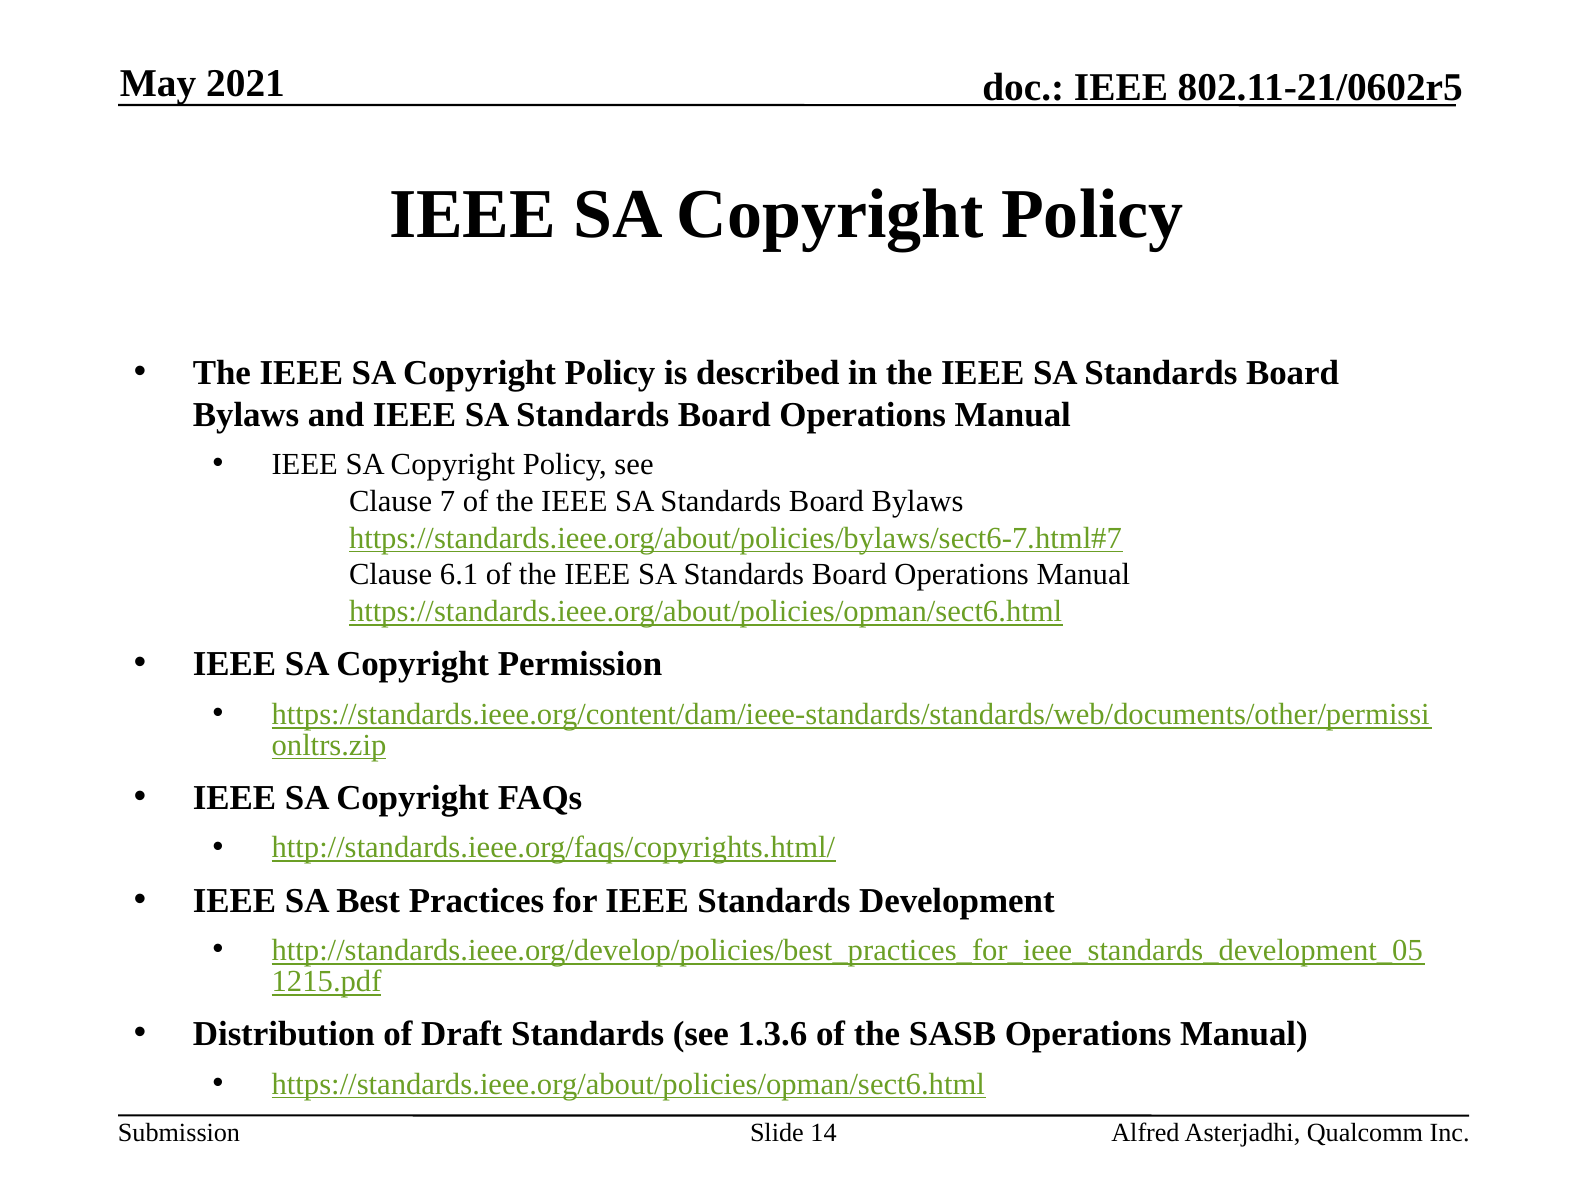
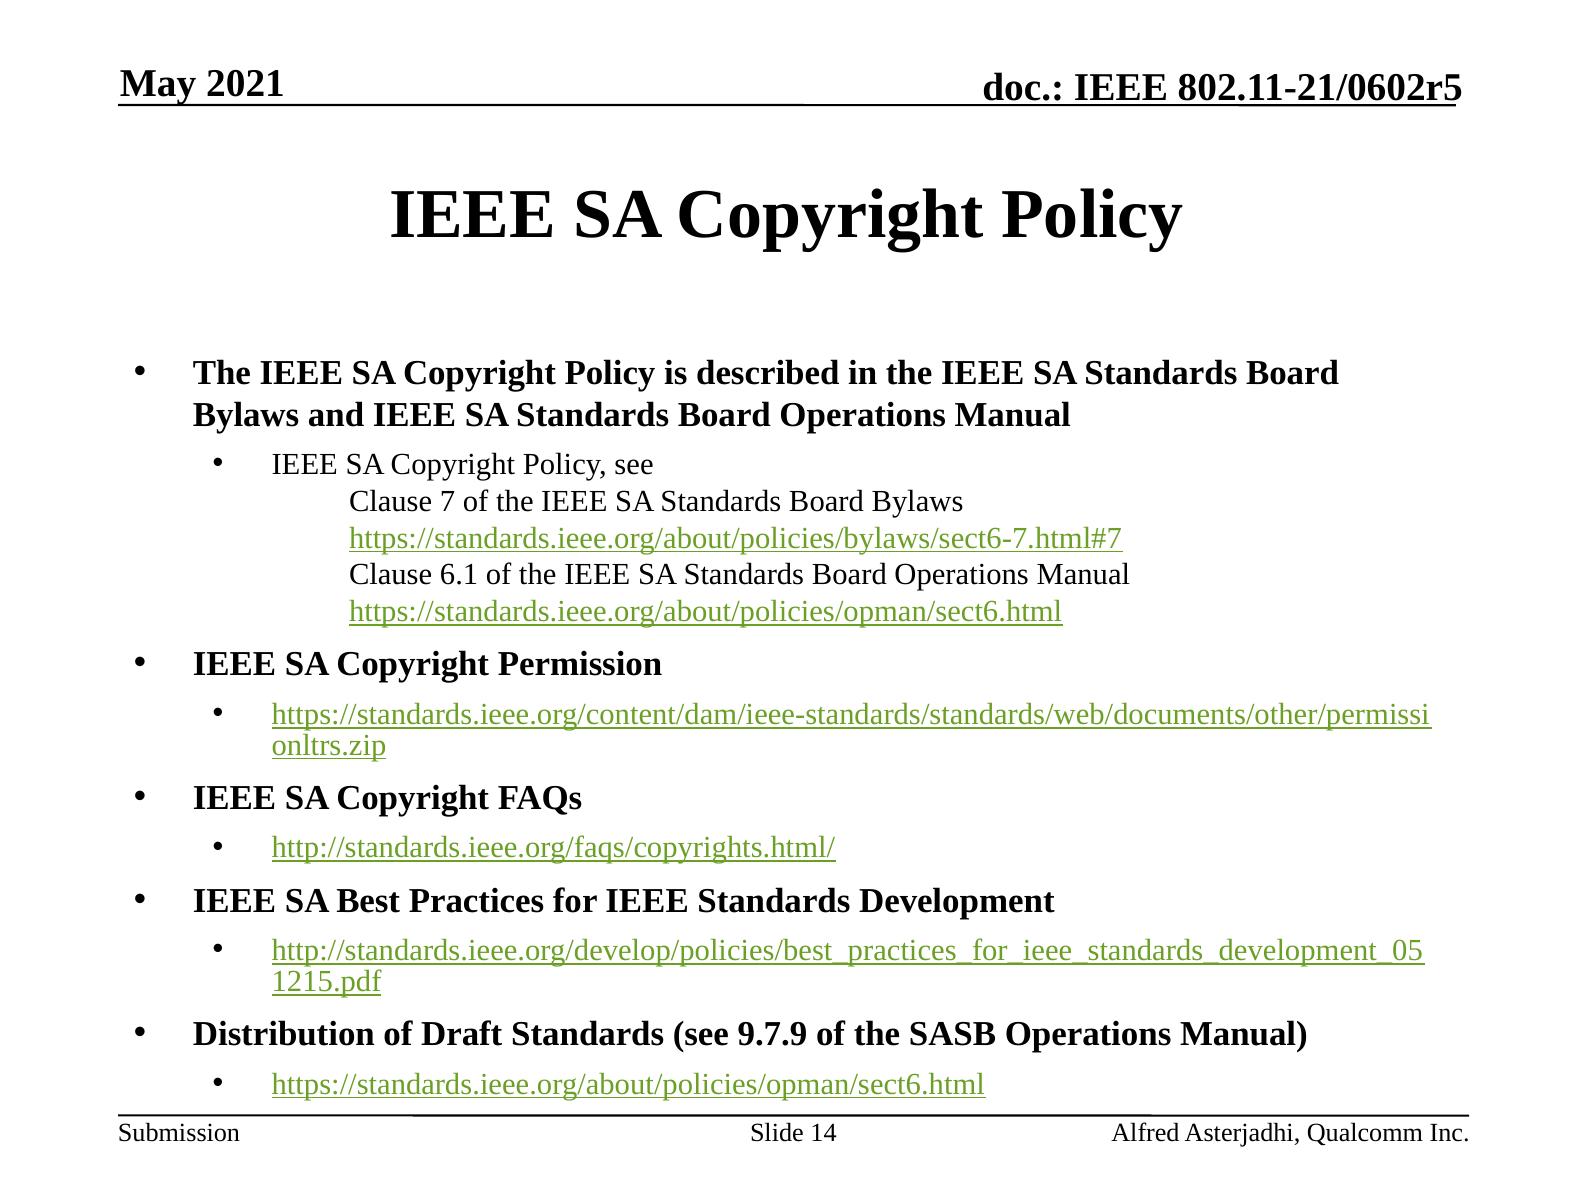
1.3.6: 1.3.6 -> 9.7.9
